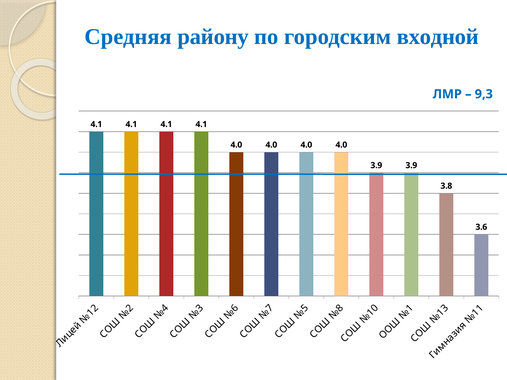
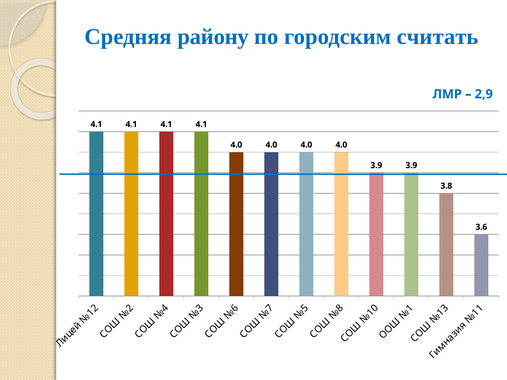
входной: входной -> считать
9,3: 9,3 -> 2,9
